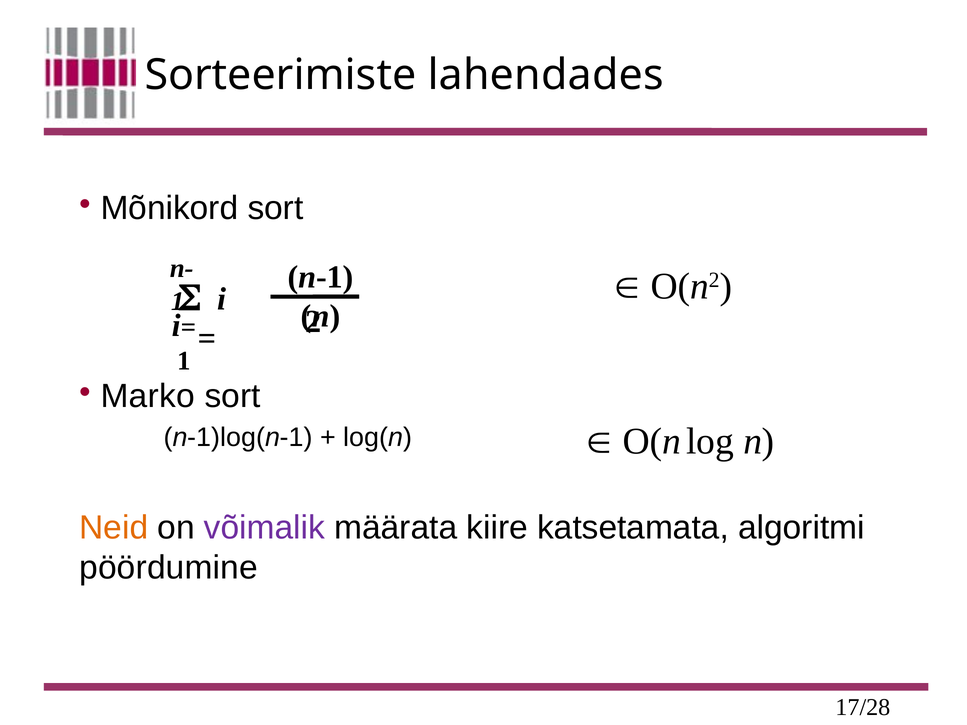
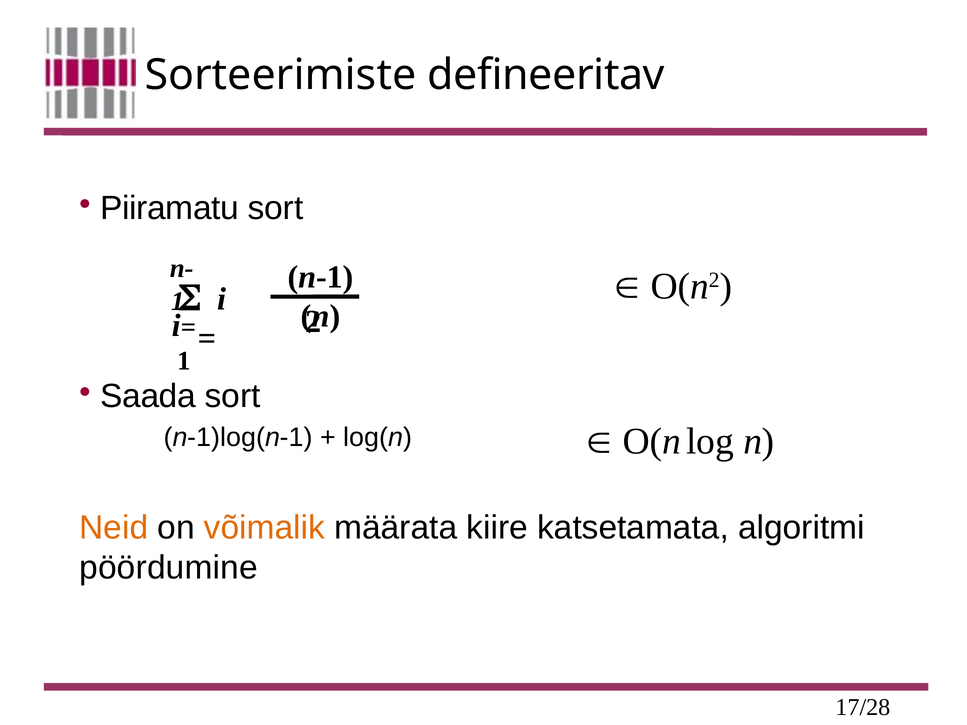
lahendades: lahendades -> defineeritav
Mõnikord: Mõnikord -> Piiramatu
Marko: Marko -> Saada
võimalik colour: purple -> orange
